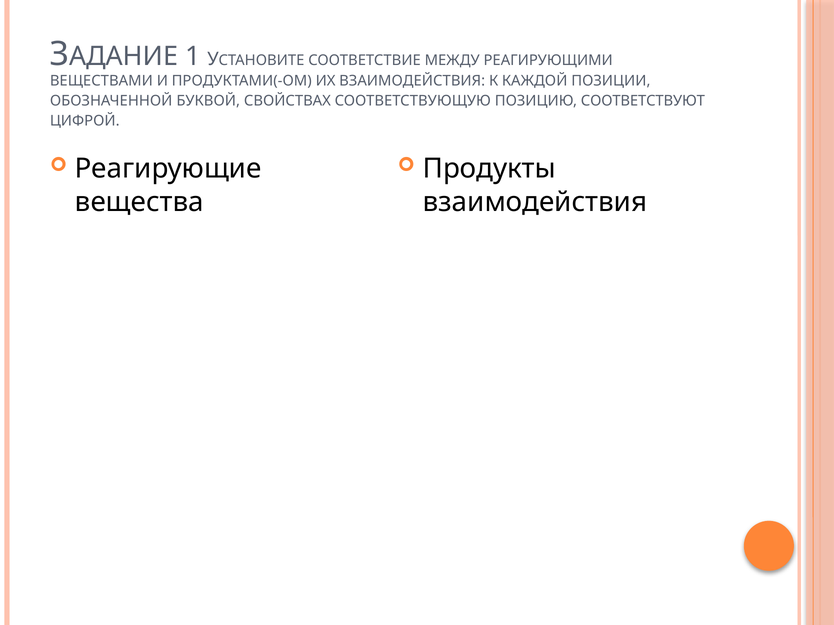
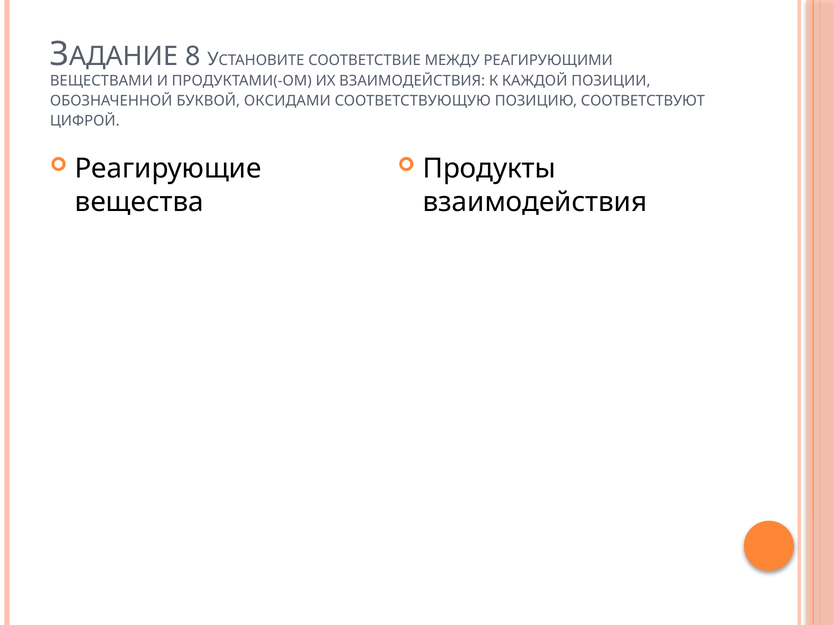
1: 1 -> 8
СВОЙСТВАХ: СВОЙСТВАХ -> ОКСИДАМИ
